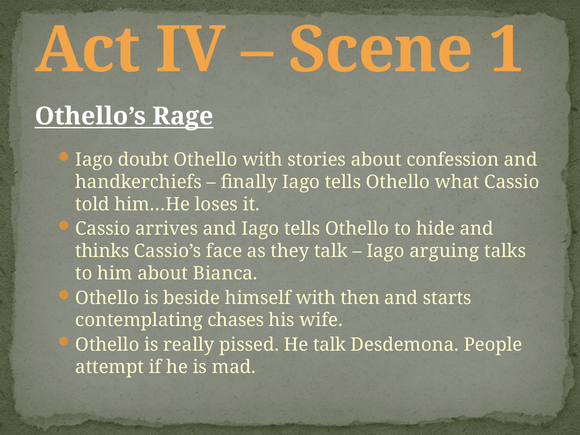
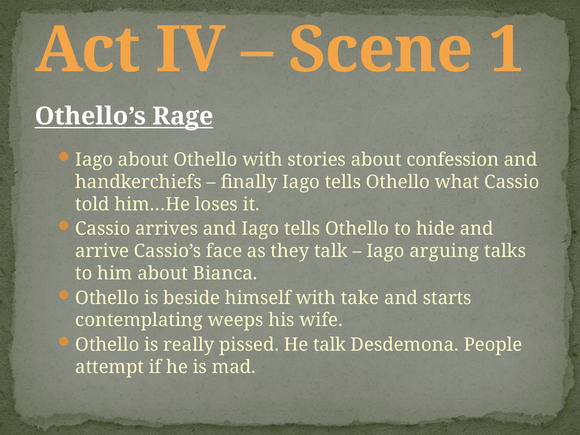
Iago doubt: doubt -> about
thinks: thinks -> arrive
then: then -> take
chases: chases -> weeps
